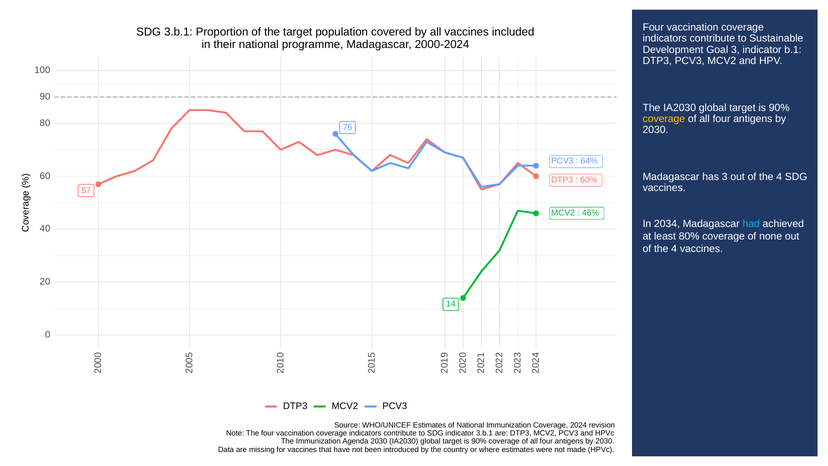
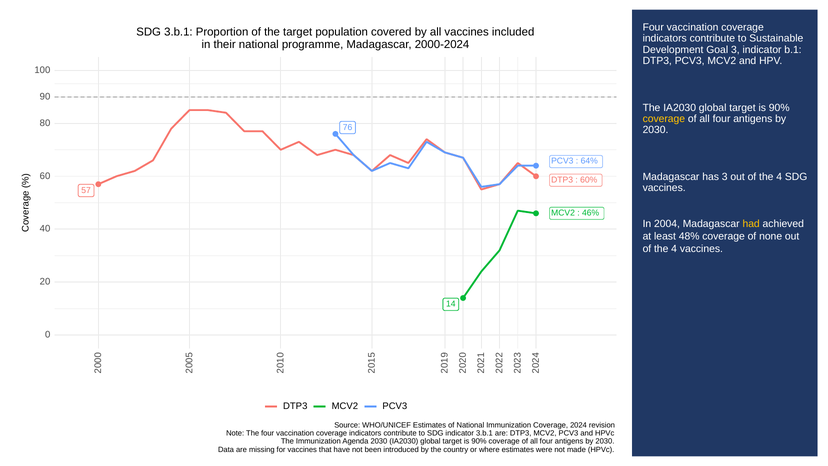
2034: 2034 -> 2004
had colour: light blue -> yellow
80%: 80% -> 48%
